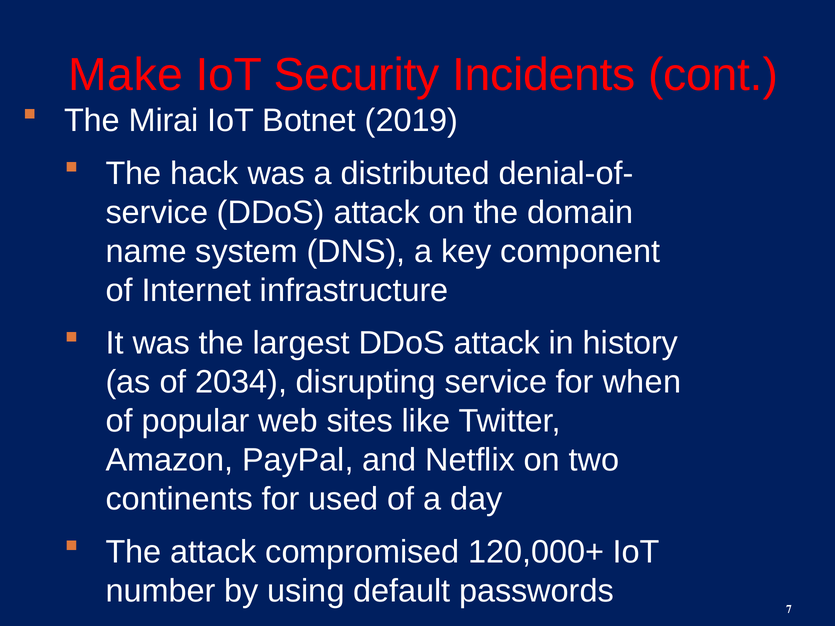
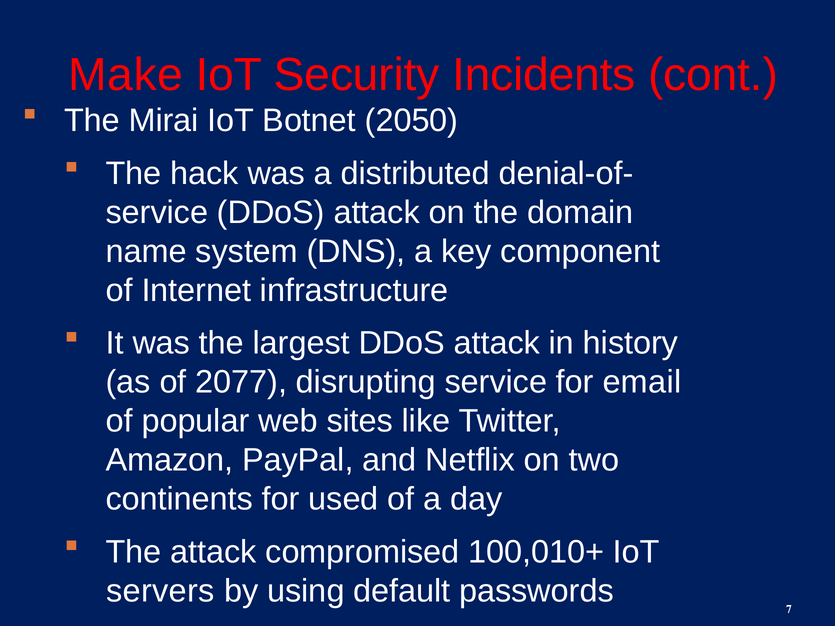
2019: 2019 -> 2050
2034: 2034 -> 2077
when: when -> email
120,000+: 120,000+ -> 100,010+
number: number -> servers
